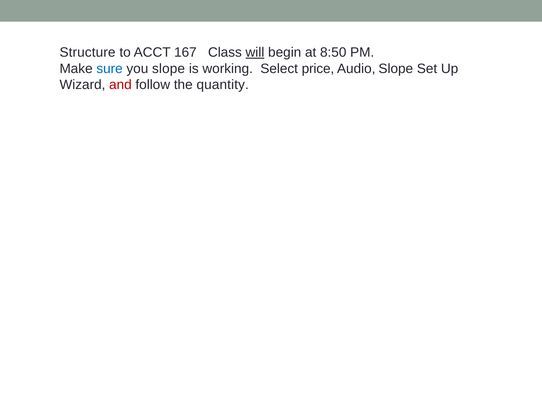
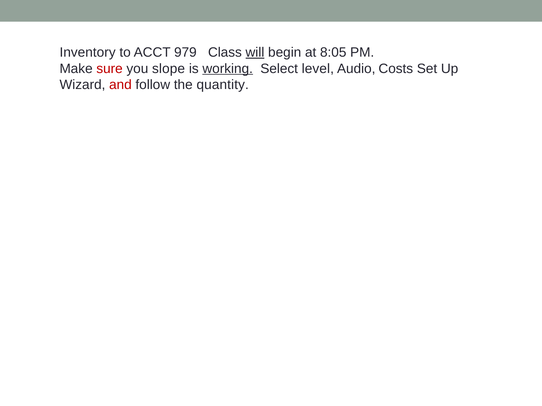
Structure: Structure -> Inventory
167: 167 -> 979
8:50: 8:50 -> 8:05
sure colour: blue -> red
working underline: none -> present
price: price -> level
Audio Slope: Slope -> Costs
